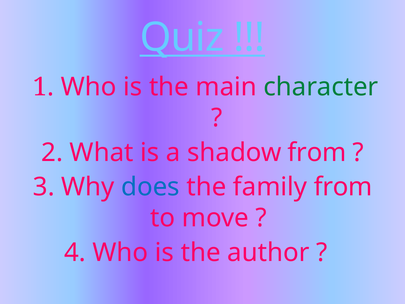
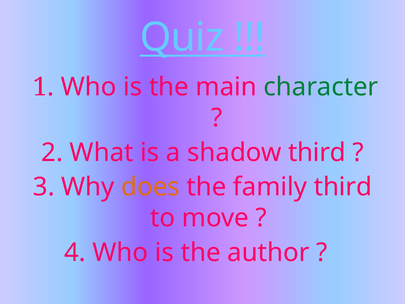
shadow from: from -> third
does colour: blue -> orange
family from: from -> third
